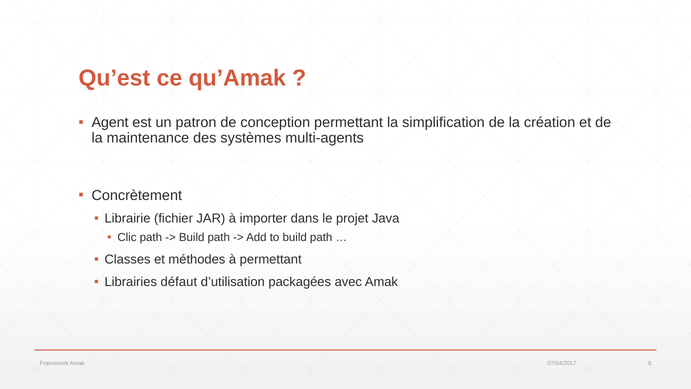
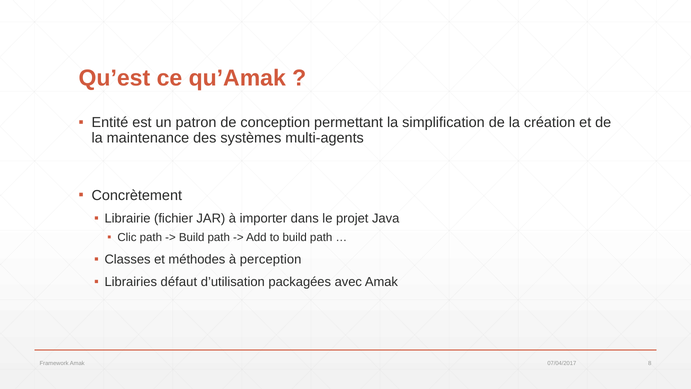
Agent: Agent -> Entité
à permettant: permettant -> perception
